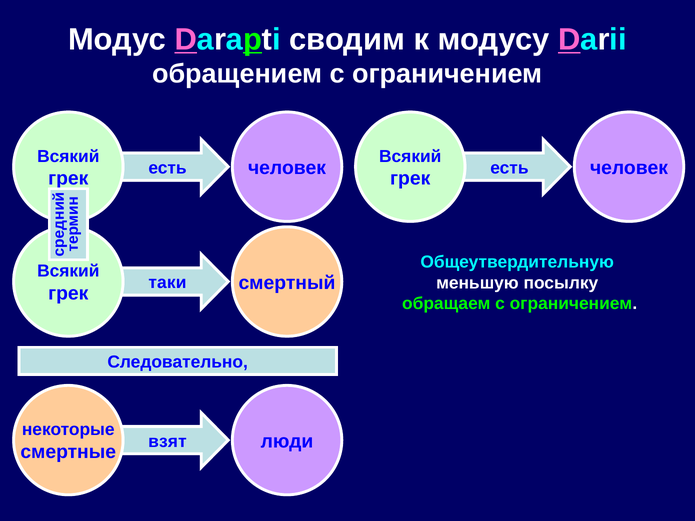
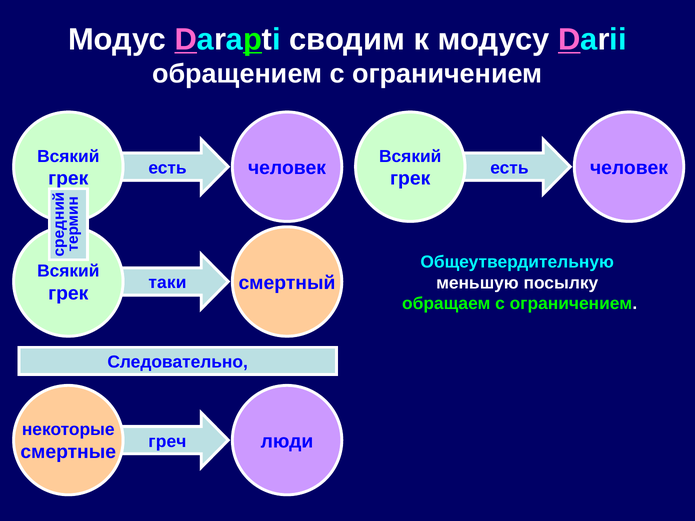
взят: взят -> греч
